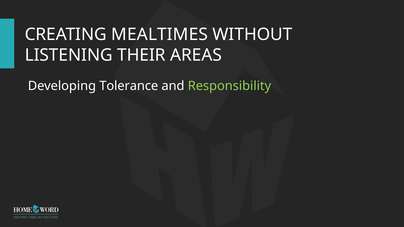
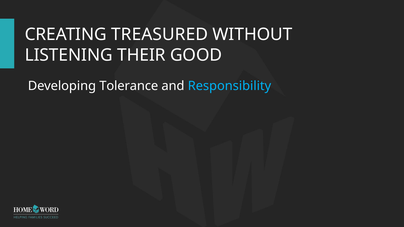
MEALTIMES: MEALTIMES -> TREASURED
AREAS: AREAS -> GOOD
Responsibility colour: light green -> light blue
